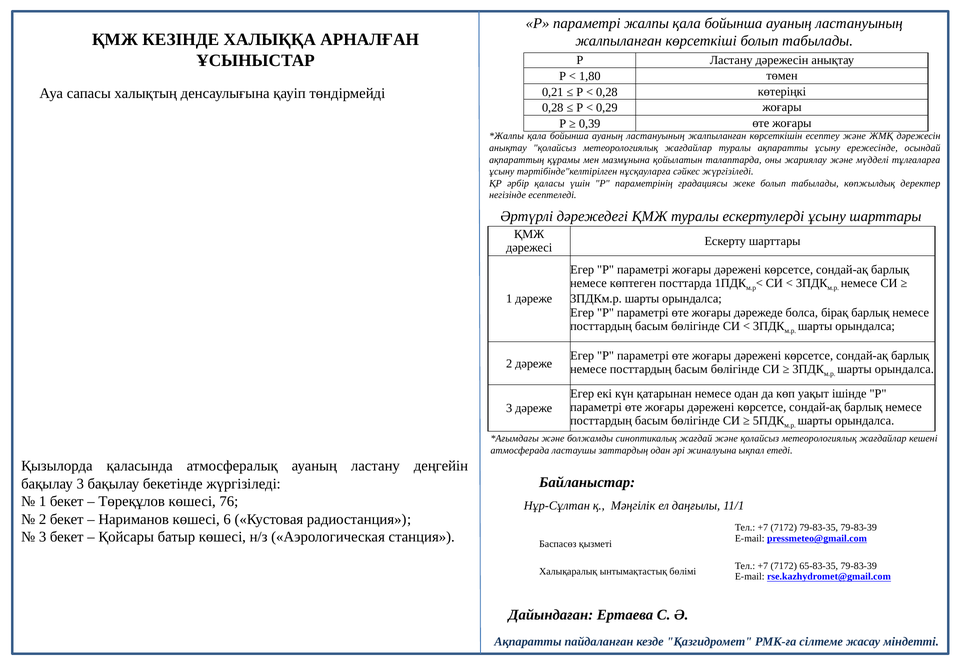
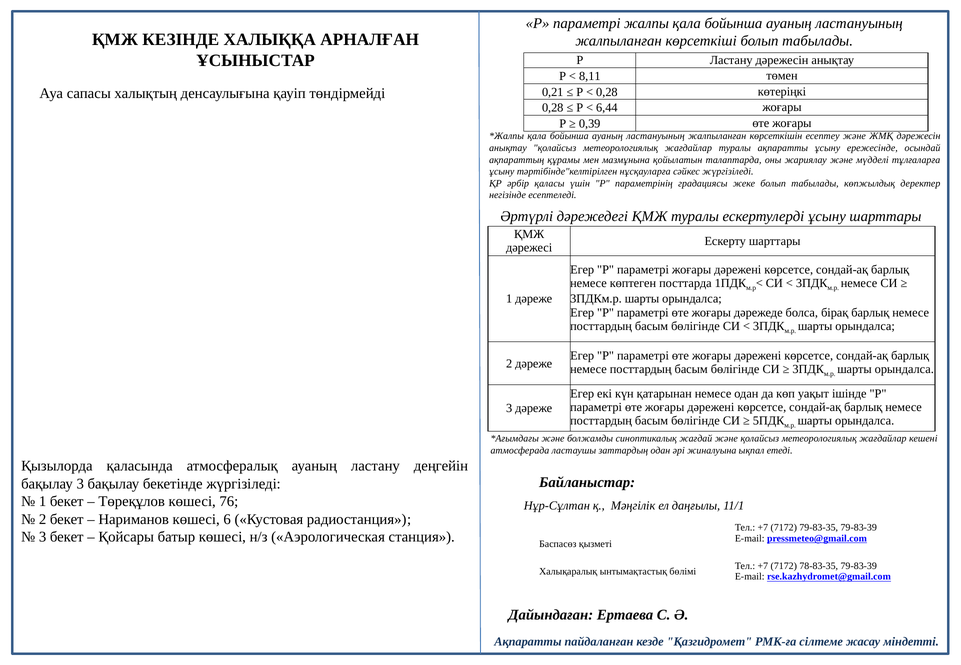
1,80: 1,80 -> 8,11
0,29: 0,29 -> 6,44
65-83-35: 65-83-35 -> 78-83-35
